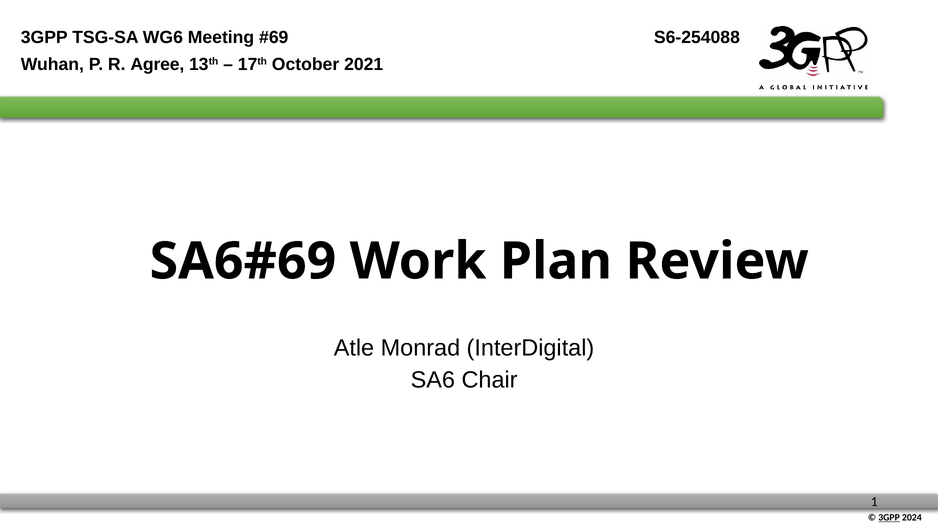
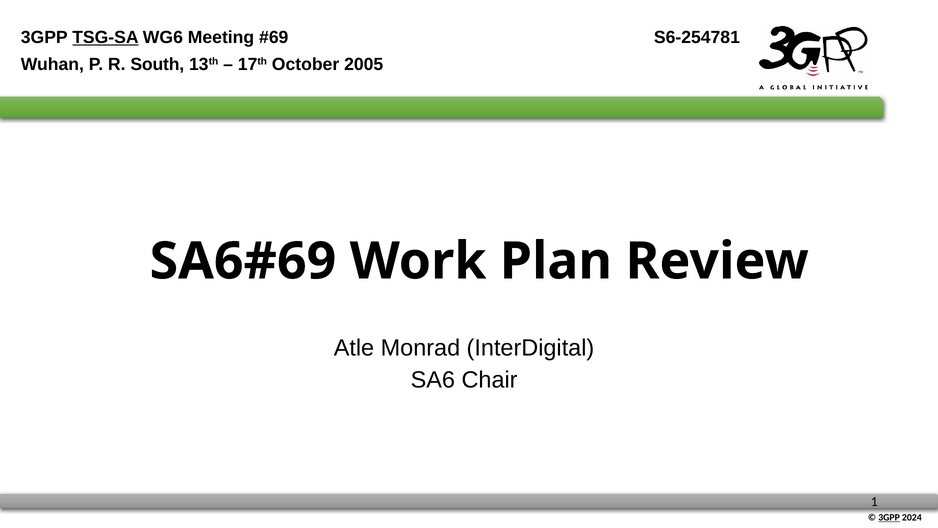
TSG-SA underline: none -> present
S6-254088: S6-254088 -> S6-254781
Agree: Agree -> South
2021: 2021 -> 2005
